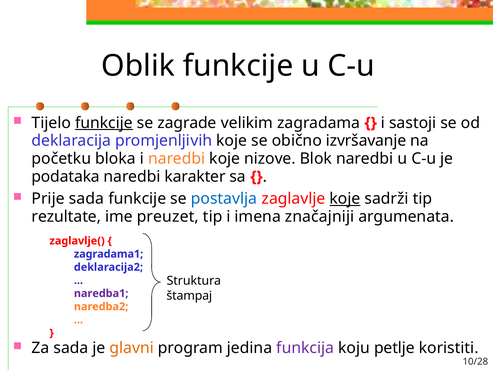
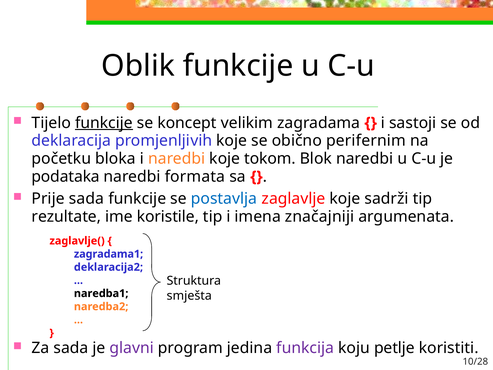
zagrade: zagrade -> koncept
izvršavanje: izvršavanje -> perifernim
nizove: nizove -> tokom
karakter: karakter -> formata
koje at (345, 199) underline: present -> none
preuzet: preuzet -> koristile
naredba1 colour: purple -> black
štampaj: štampaj -> smješta
glavni colour: orange -> purple
